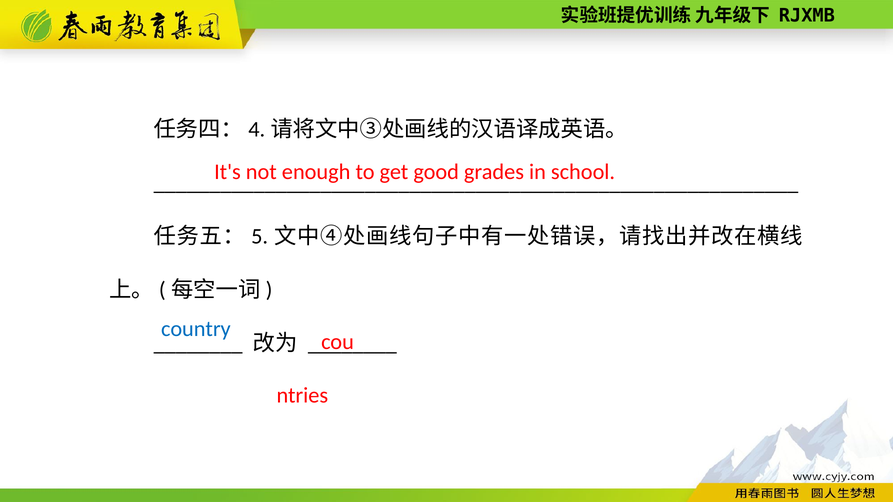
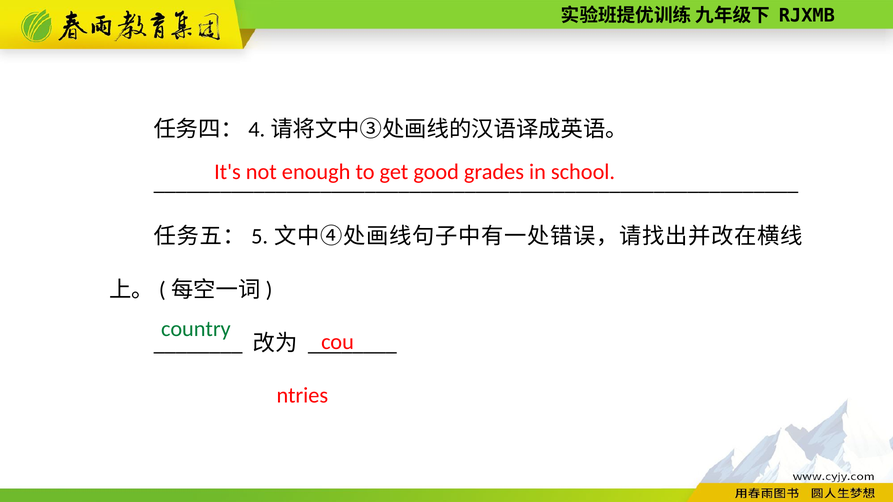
country colour: blue -> green
